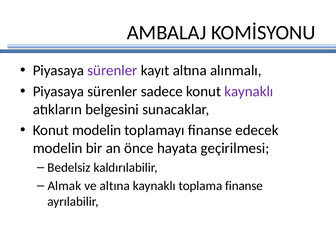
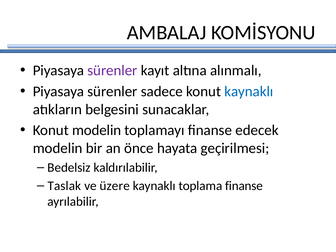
kaynaklı at (249, 91) colour: purple -> blue
Almak: Almak -> Taslak
ve altına: altına -> üzere
